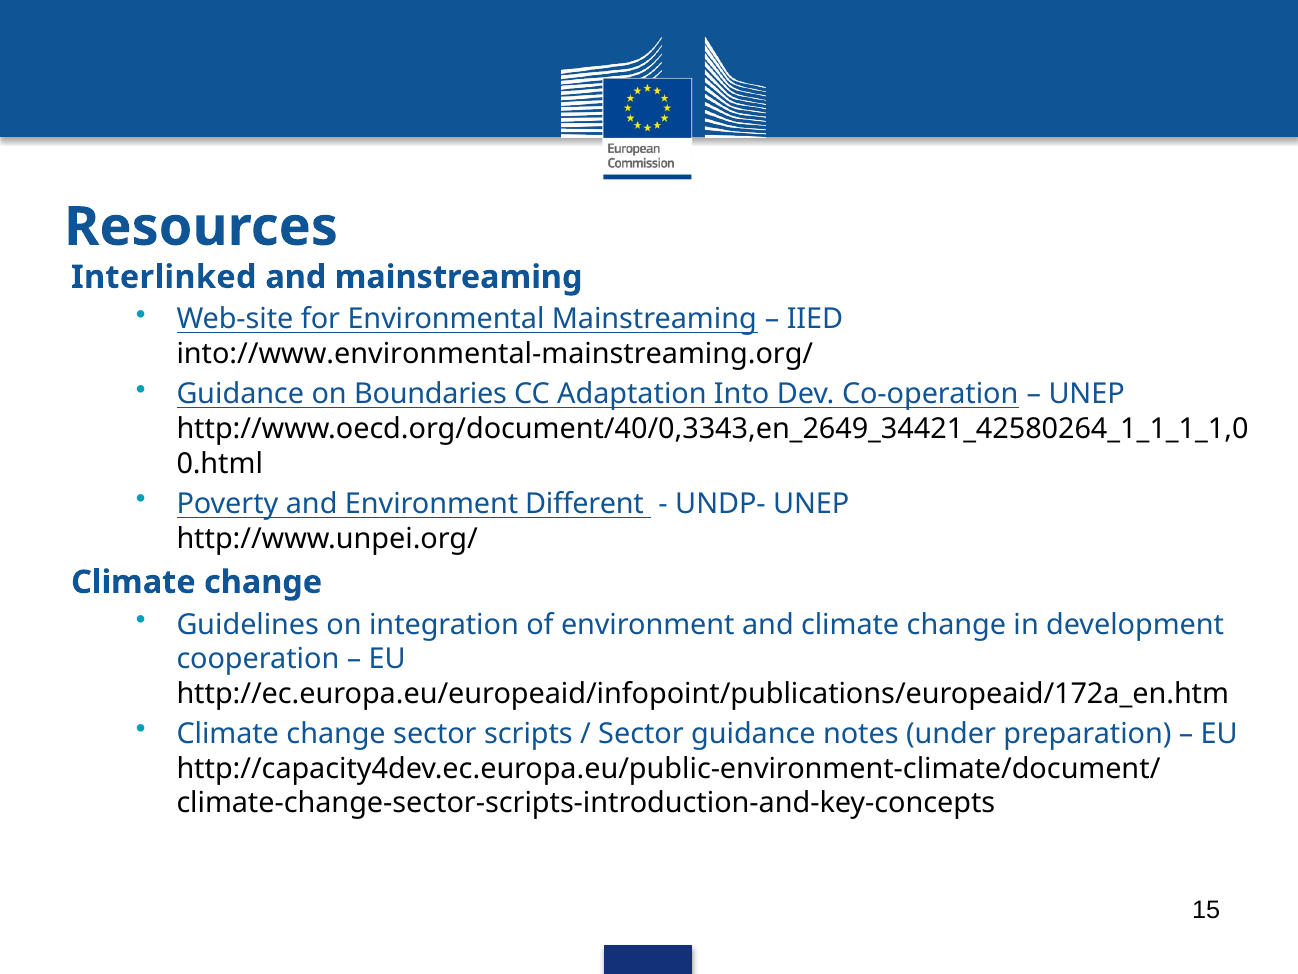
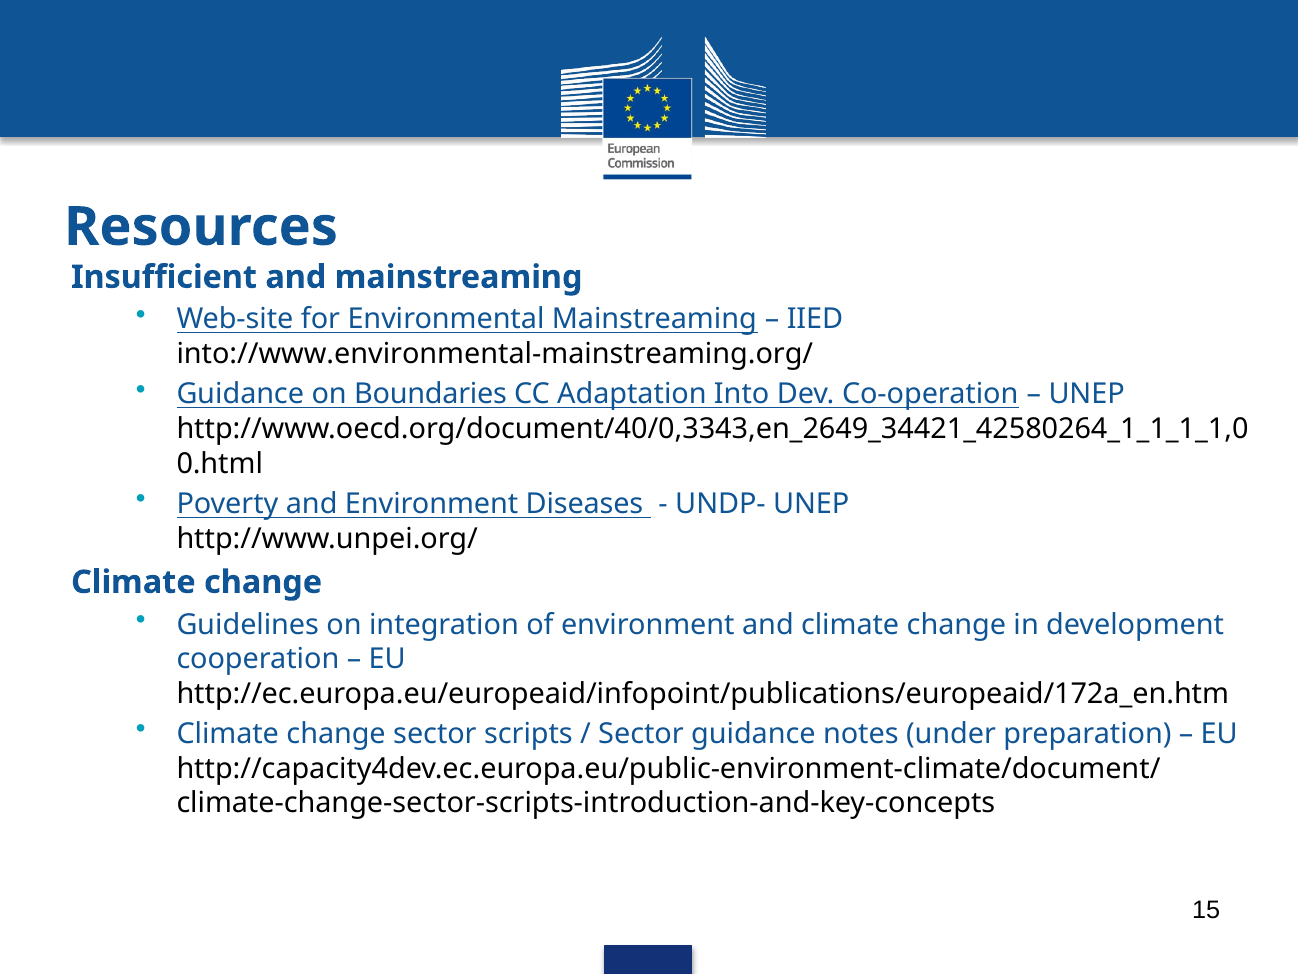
Interlinked: Interlinked -> Insufficient
Different: Different -> Diseases
